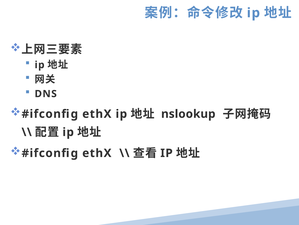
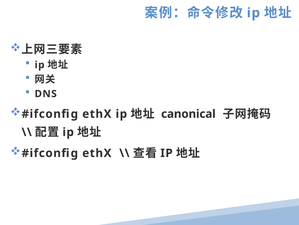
nslookup: nslookup -> canonical
